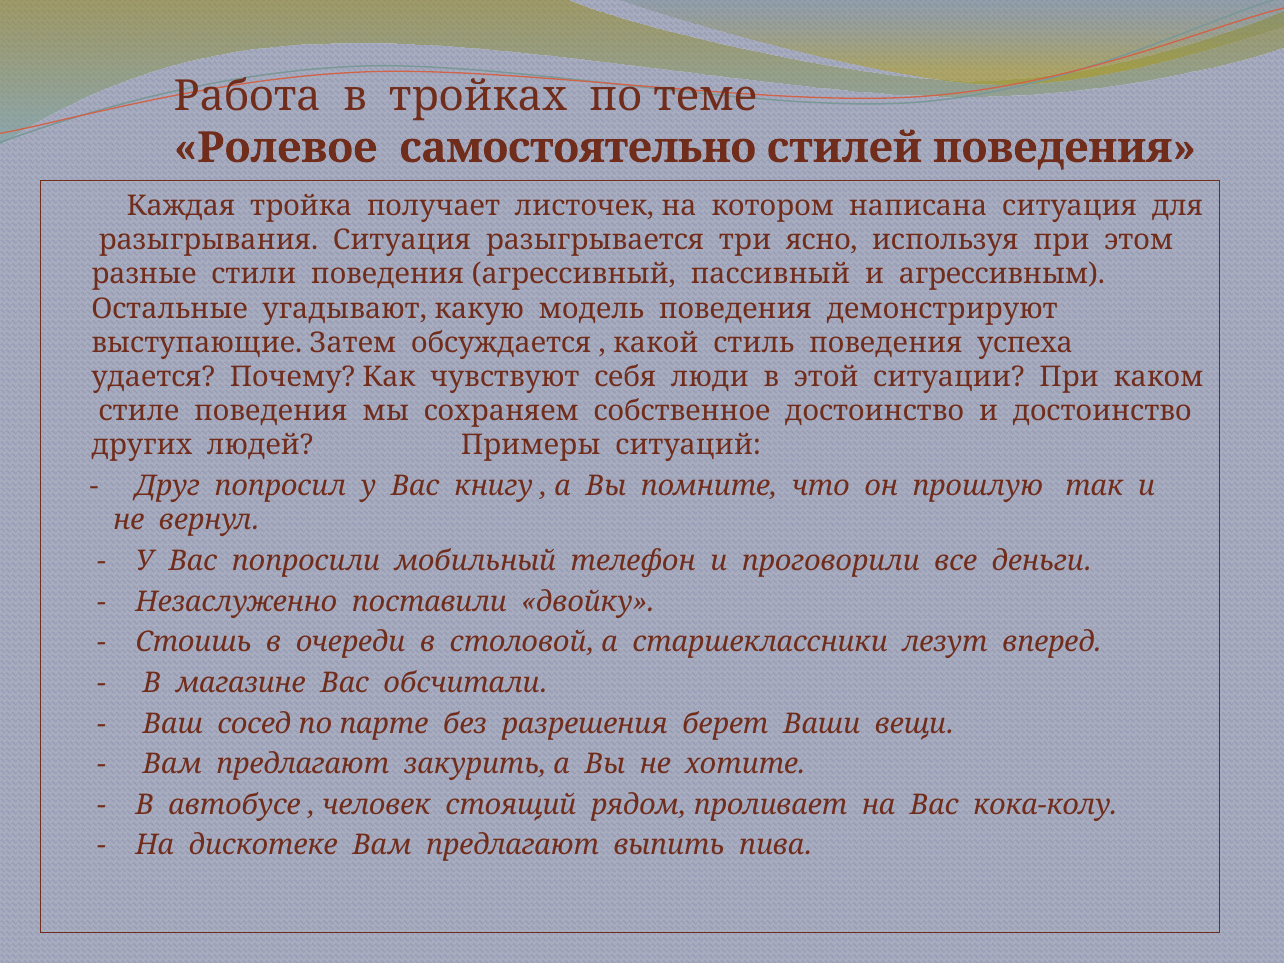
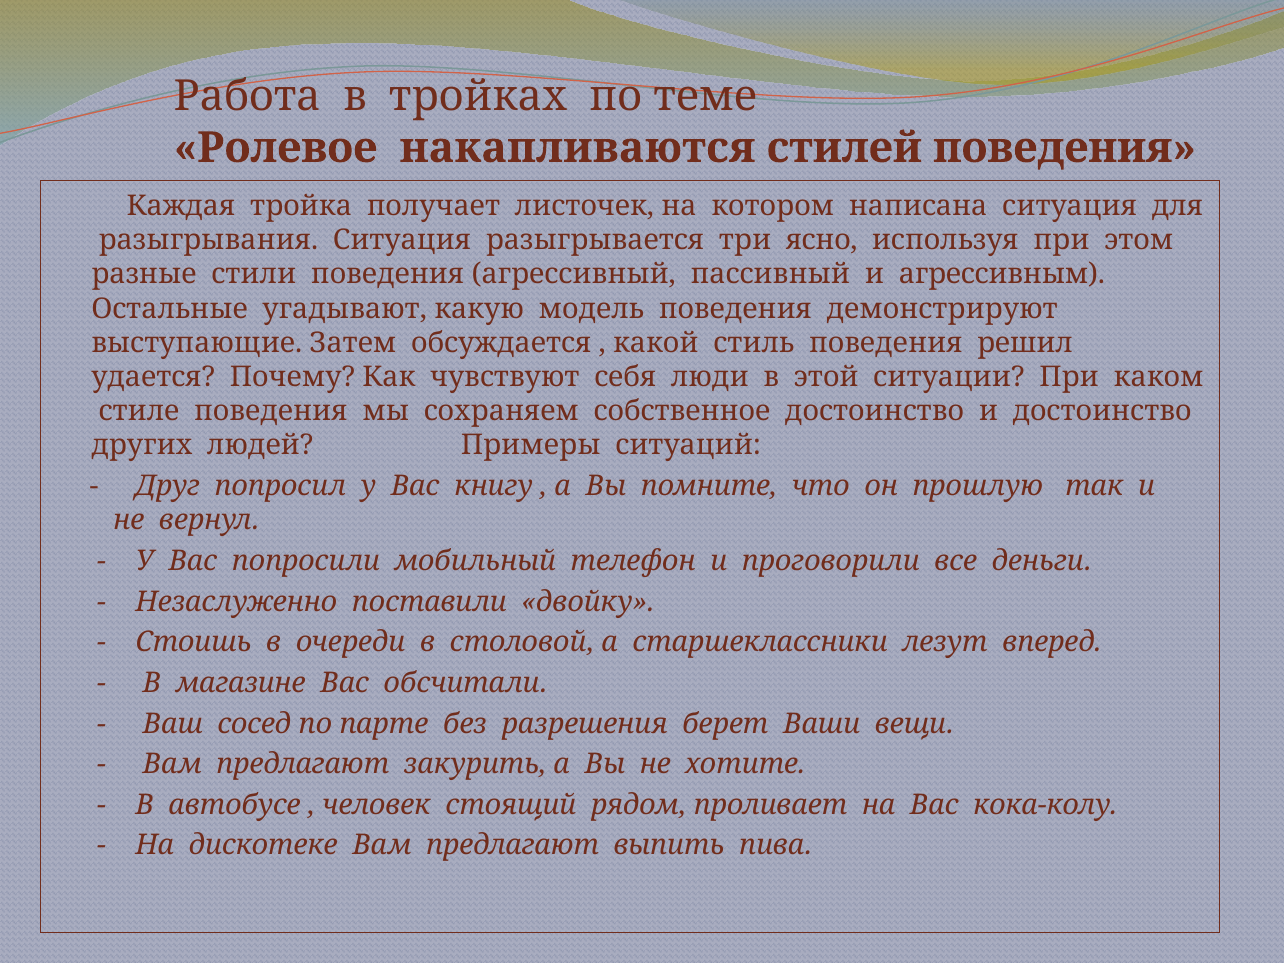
самостоятельно: самостоятельно -> накапливаются
успеха: успеха -> решил
